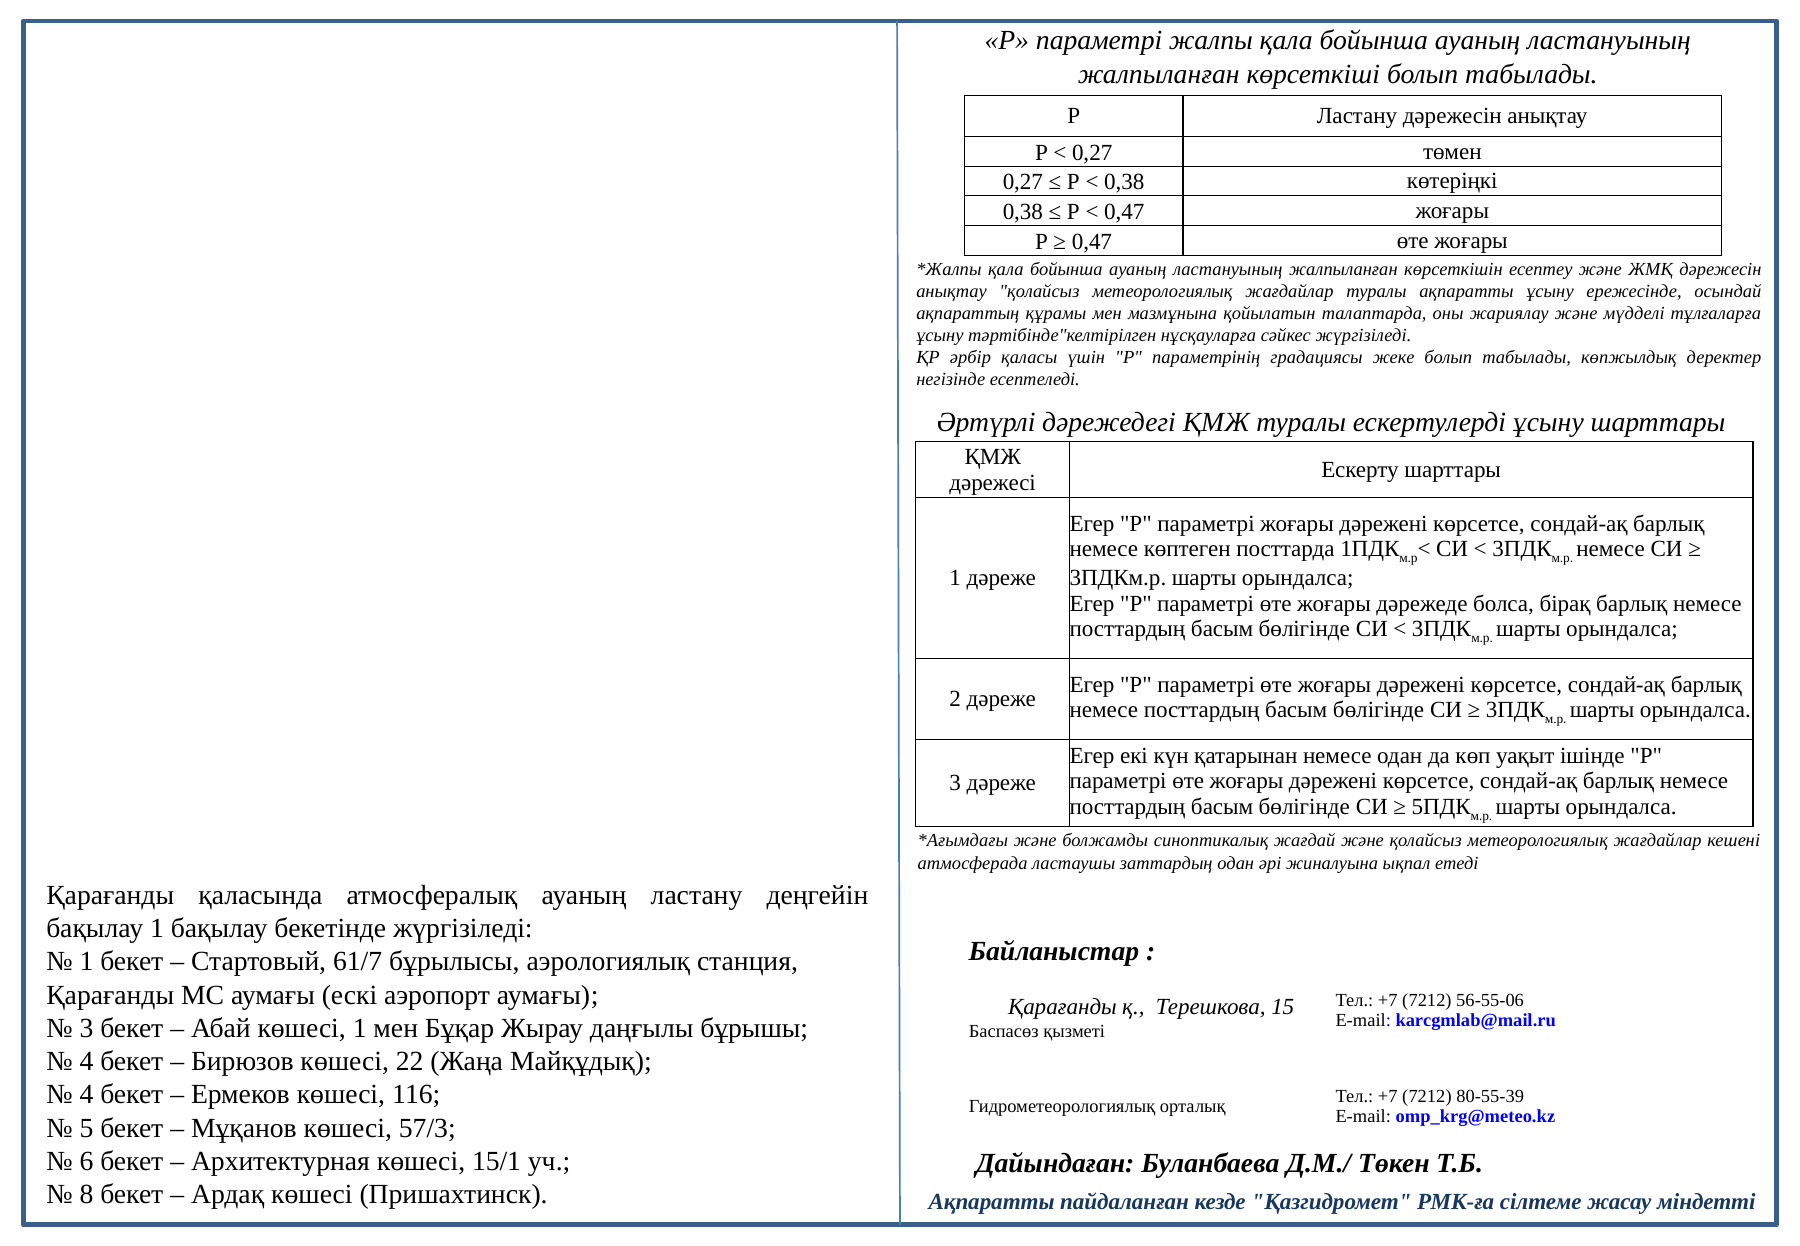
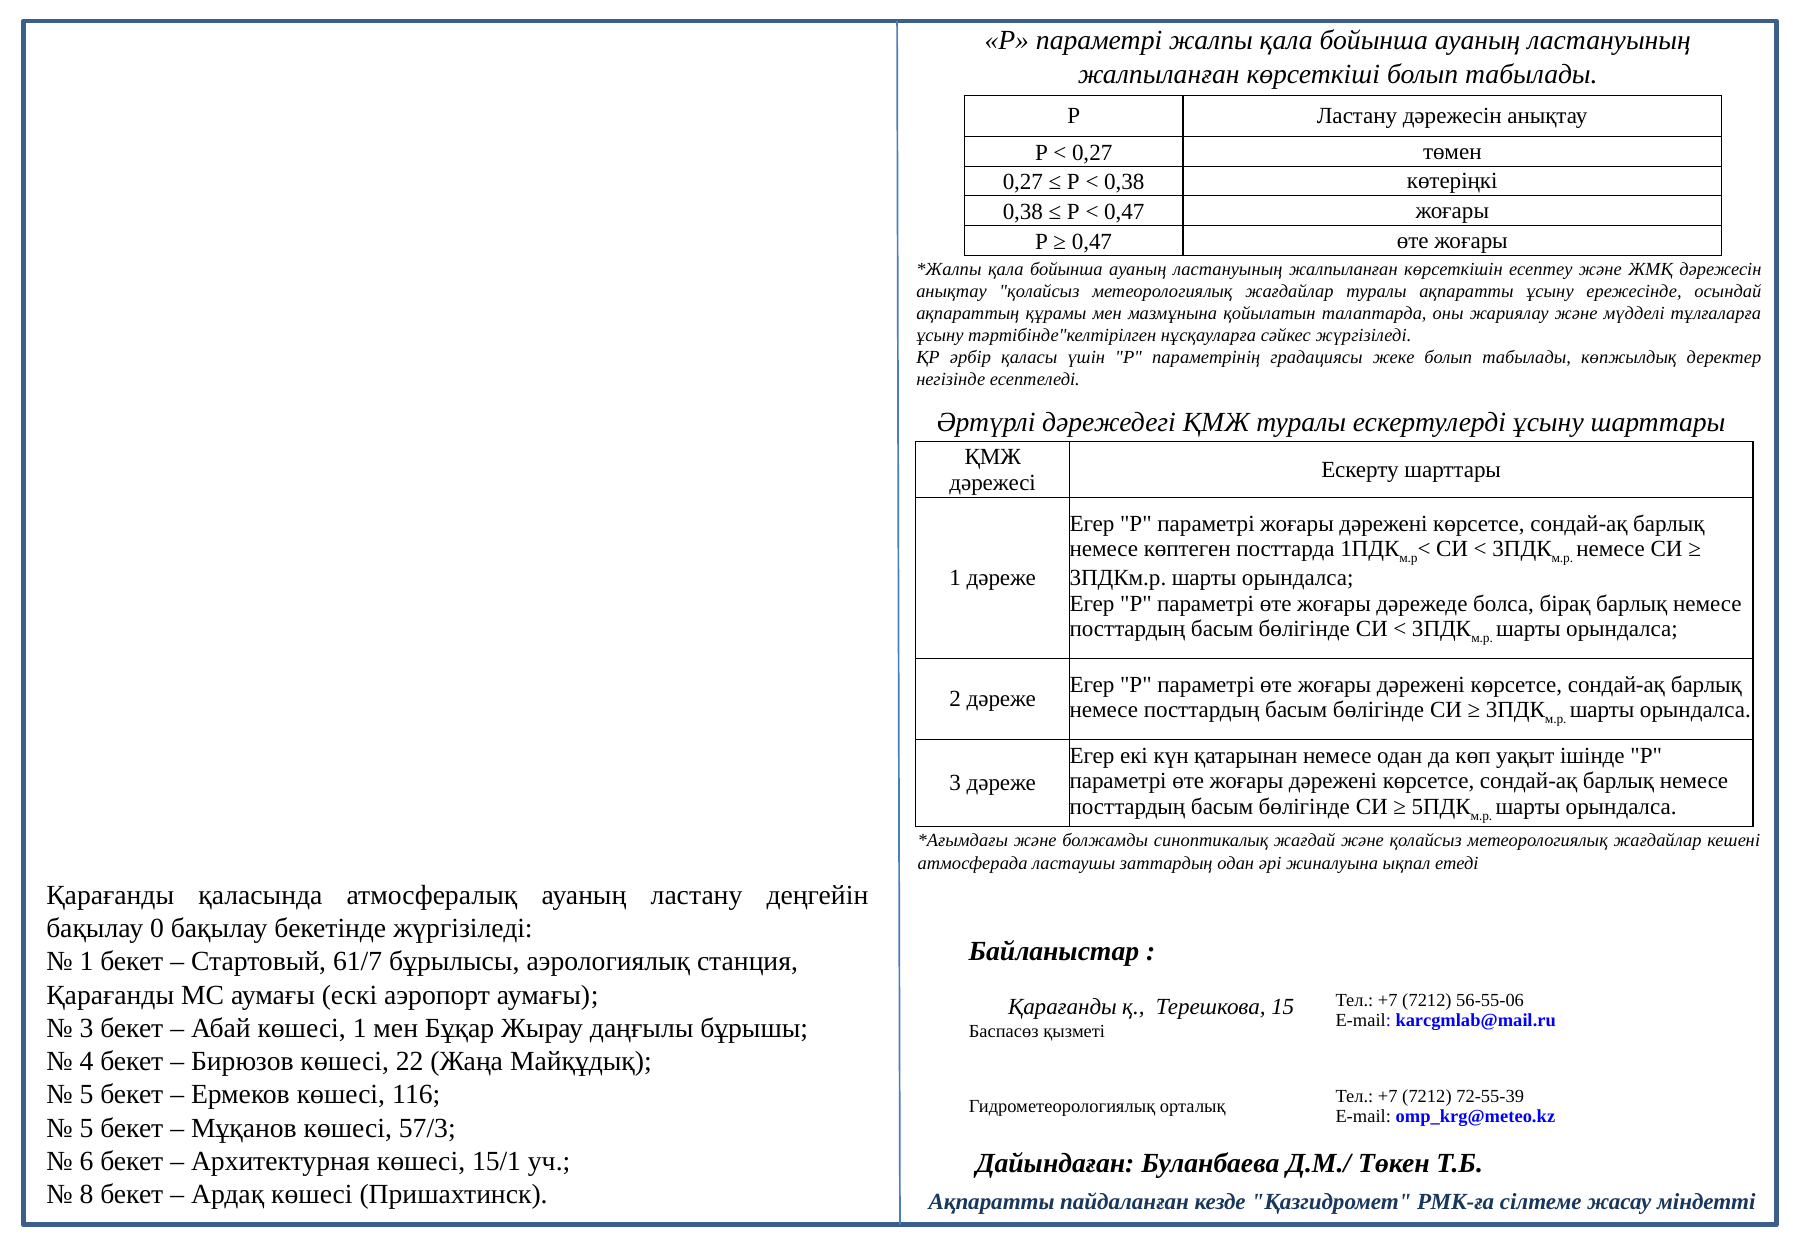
бақылау 1: 1 -> 0
4 at (87, 1095): 4 -> 5
80-55-39: 80-55-39 -> 72-55-39
